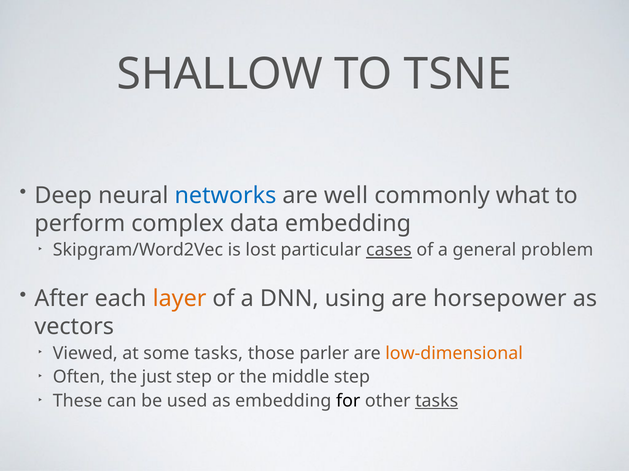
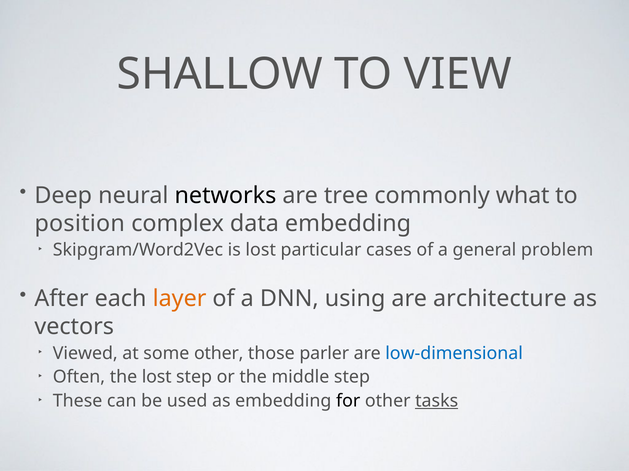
TSNE: TSNE -> VIEW
networks colour: blue -> black
well: well -> tree
perform: perform -> position
cases underline: present -> none
horsepower: horsepower -> architecture
some tasks: tasks -> other
low-dimensional colour: orange -> blue
the just: just -> lost
